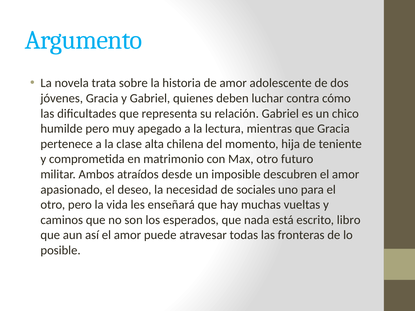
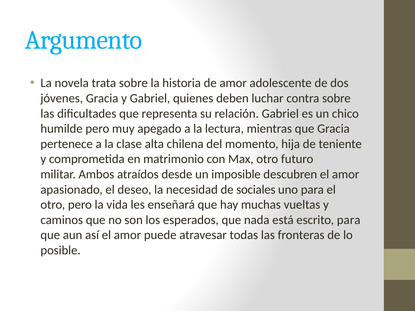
contra cómo: cómo -> sobre
escrito libro: libro -> para
